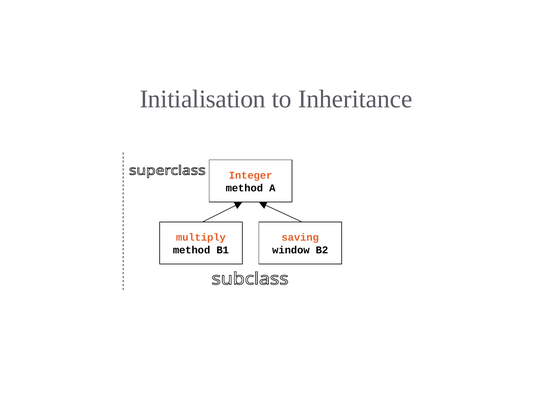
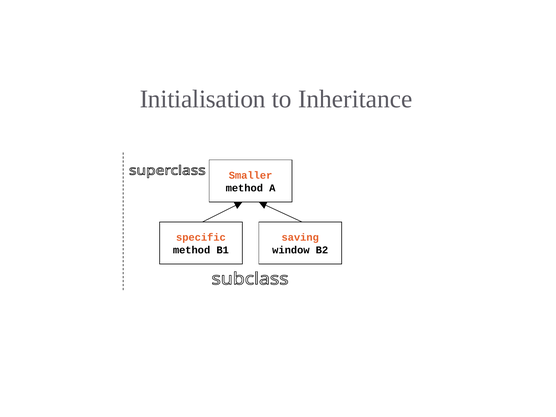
Integer: Integer -> Smaller
multiply: multiply -> specific
